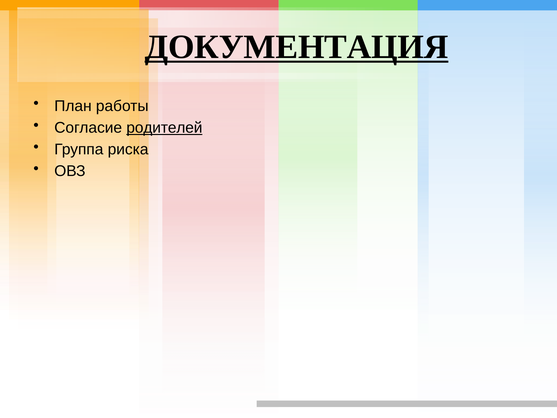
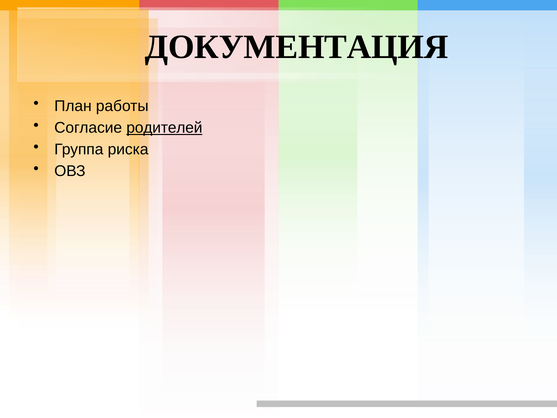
ДОКУМЕНТАЦИЯ underline: present -> none
